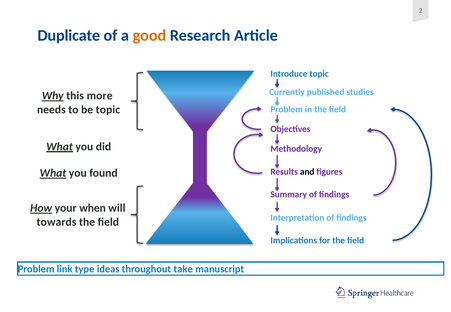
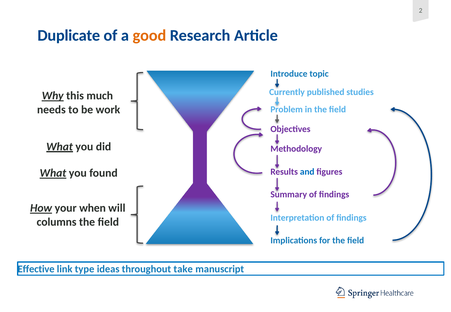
more: more -> much
be topic: topic -> work
and colour: black -> blue
towards: towards -> columns
Problem at (36, 269): Problem -> Effective
